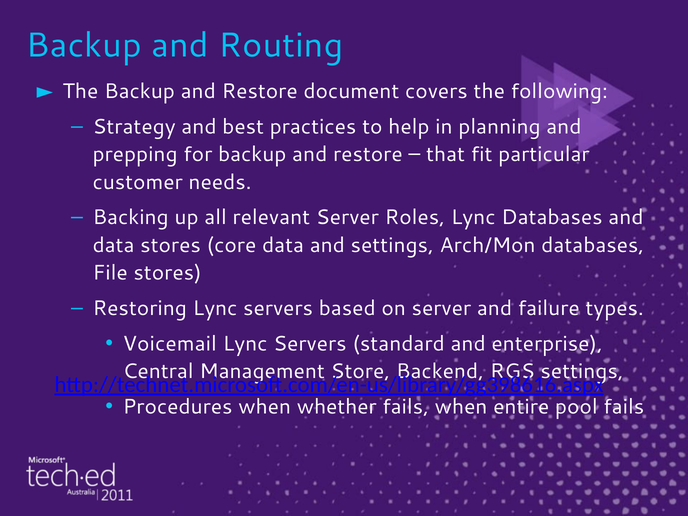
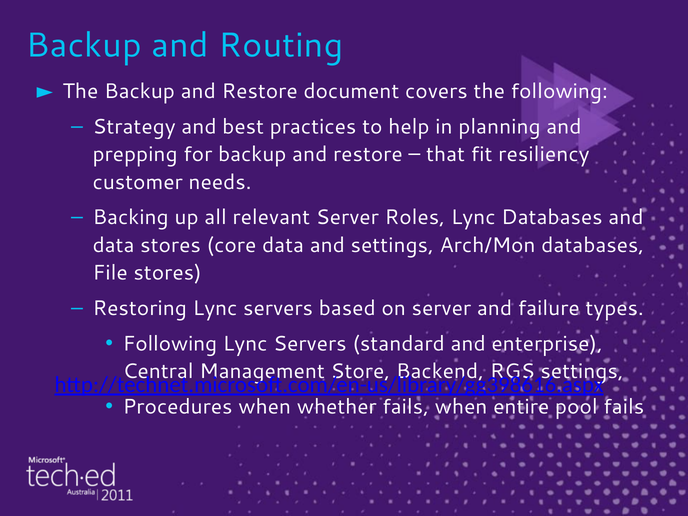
particular: particular -> resiliency
Voicemail at (170, 344): Voicemail -> Following
